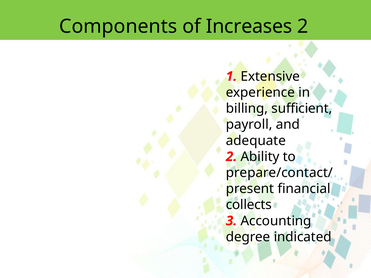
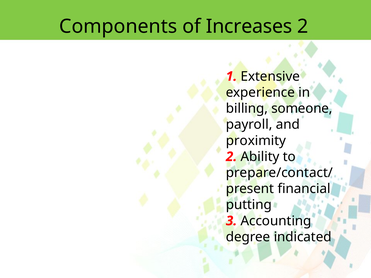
sufficient: sufficient -> someone
adequate: adequate -> proximity
collects: collects -> putting
